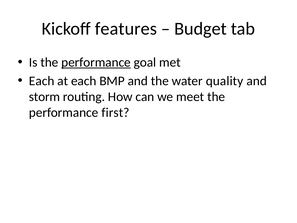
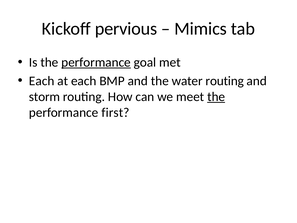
features: features -> pervious
Budget: Budget -> Mimics
water quality: quality -> routing
the at (216, 97) underline: none -> present
